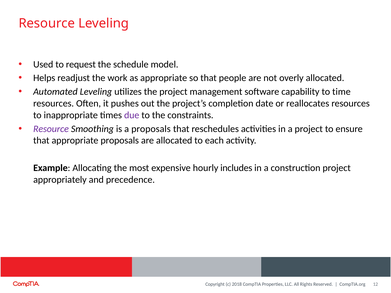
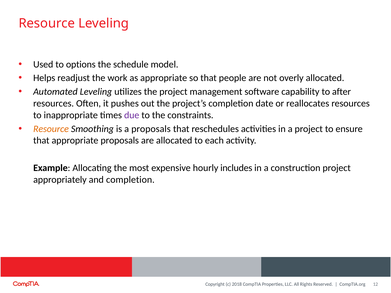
request: request -> options
time: time -> after
Resource at (51, 129) colour: purple -> orange
and precedence: precedence -> completion
